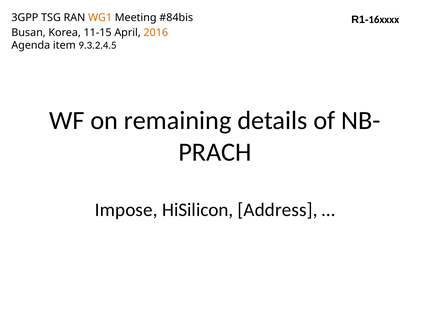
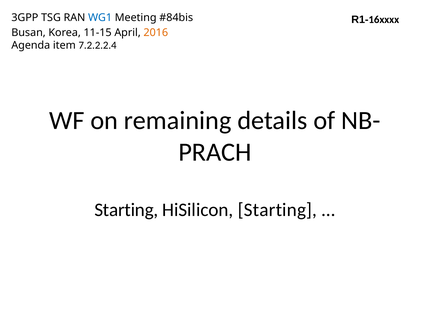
WG1 colour: orange -> blue
9.3.2.4.5: 9.3.2.4.5 -> 7.2.2.2.4
Impose at (126, 210): Impose -> Starting
HiSilicon Address: Address -> Starting
